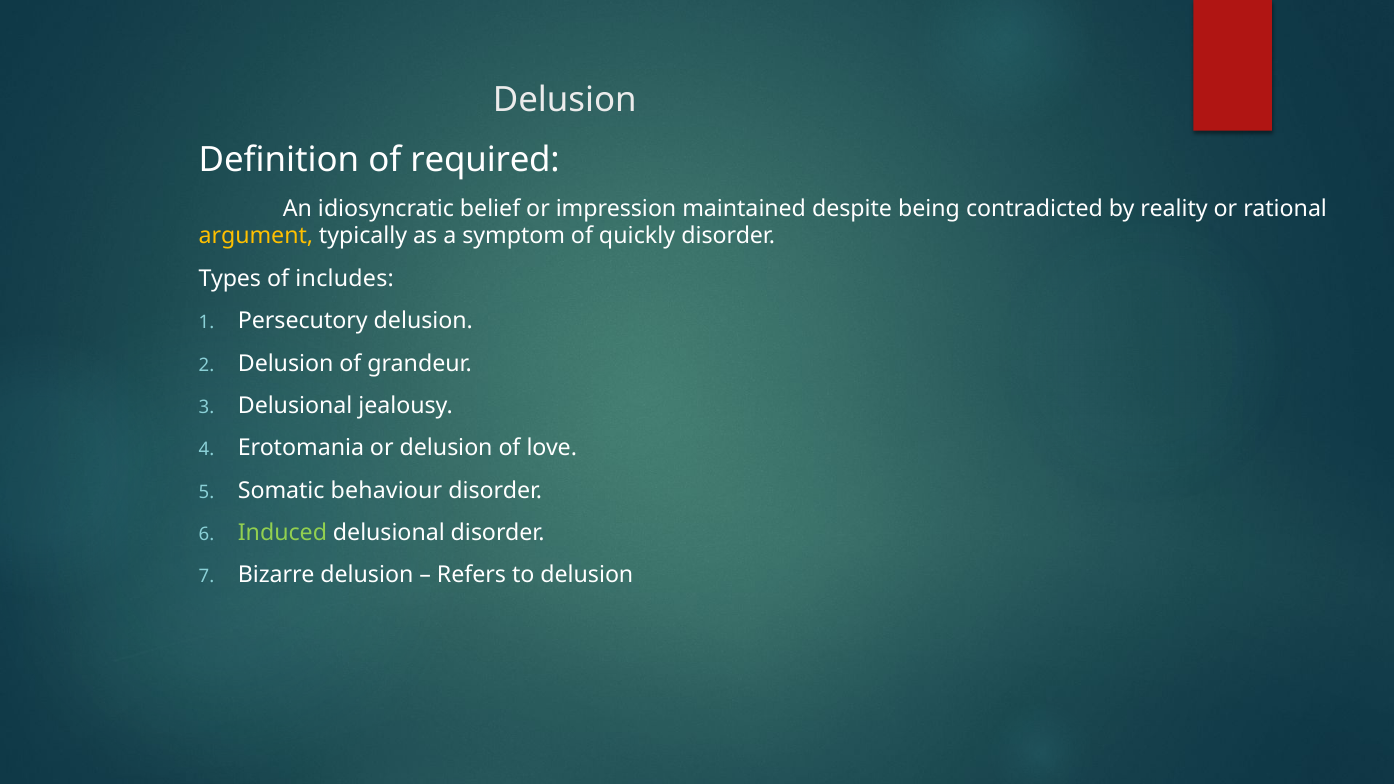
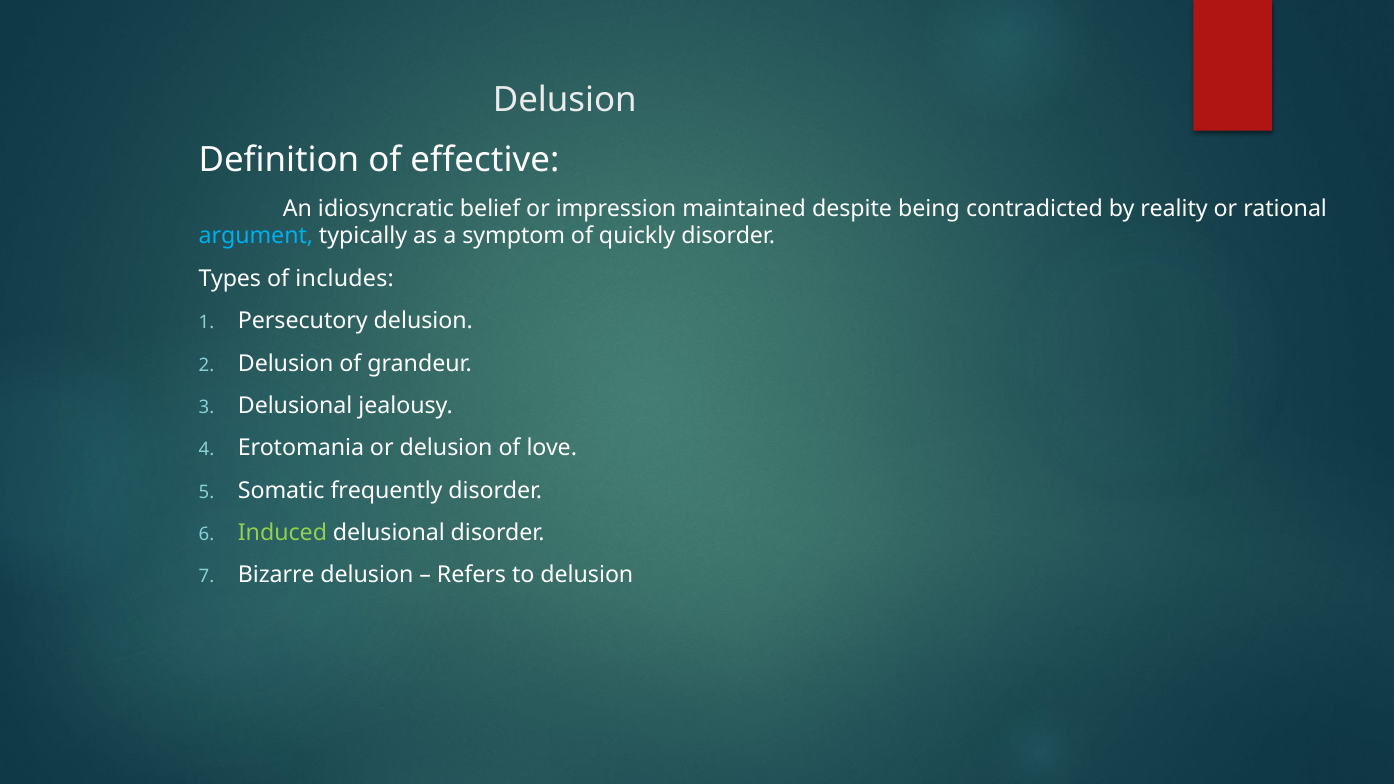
required: required -> effective
argument colour: yellow -> light blue
behaviour: behaviour -> frequently
